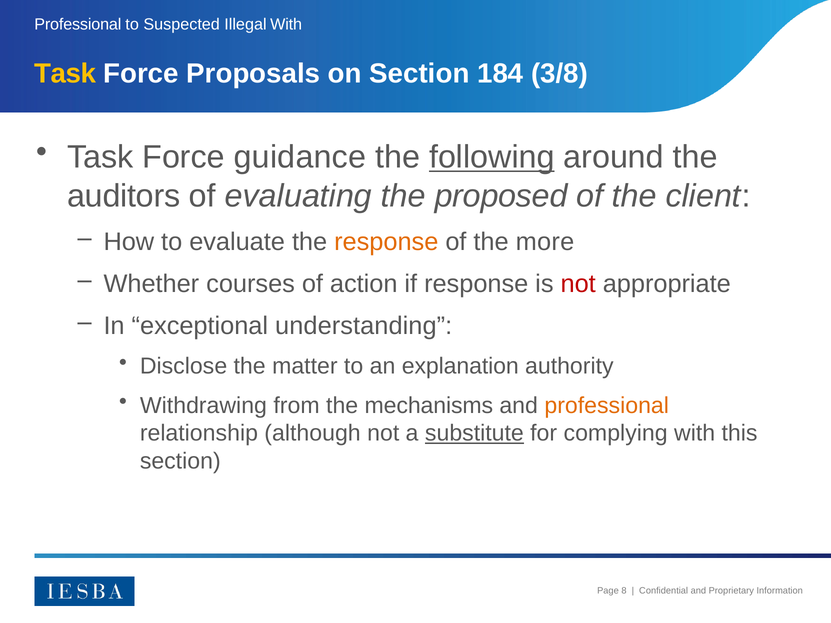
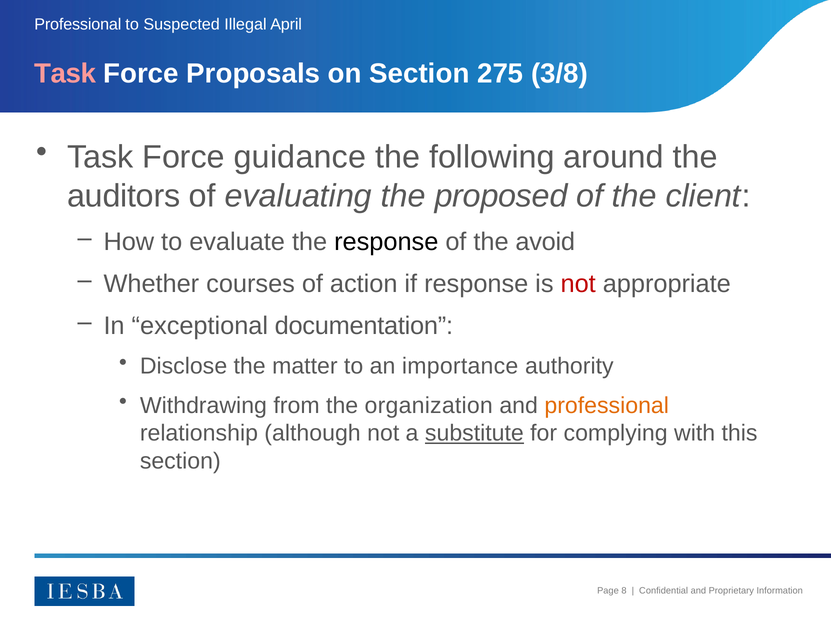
Illegal With: With -> April
Task at (65, 74) colour: yellow -> pink
184: 184 -> 275
following underline: present -> none
response at (386, 242) colour: orange -> black
more: more -> avoid
understanding: understanding -> documentation
explanation: explanation -> importance
mechanisms: mechanisms -> organization
